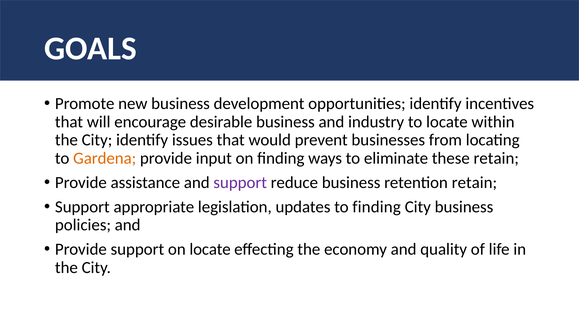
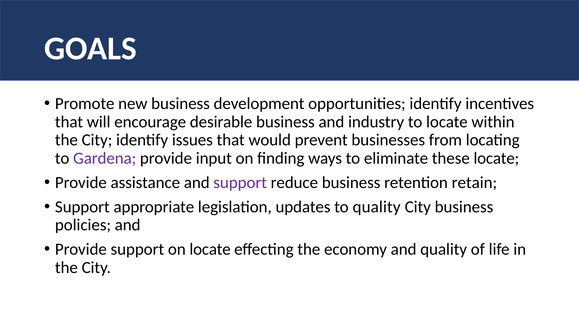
Gardena colour: orange -> purple
these retain: retain -> locate
to finding: finding -> quality
